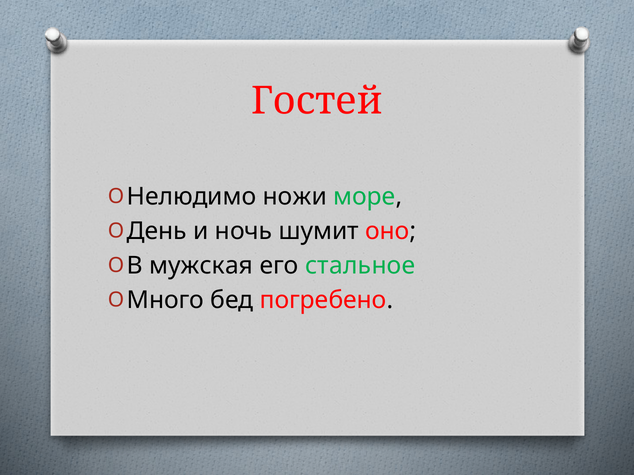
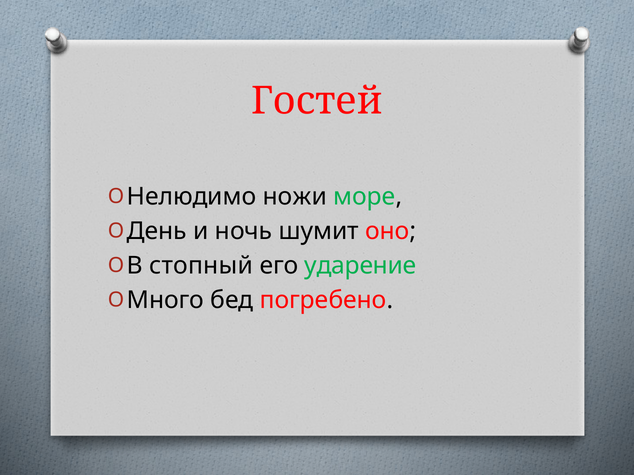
мужская: мужская -> стопный
стальное: стальное -> ударение
